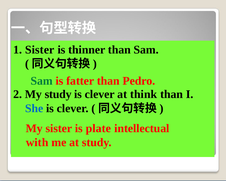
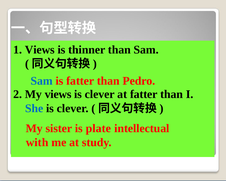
1 Sister: Sister -> Views
Sam at (42, 81) colour: green -> blue
My study: study -> views
at think: think -> fatter
